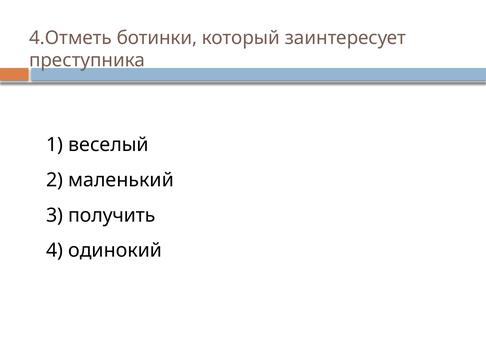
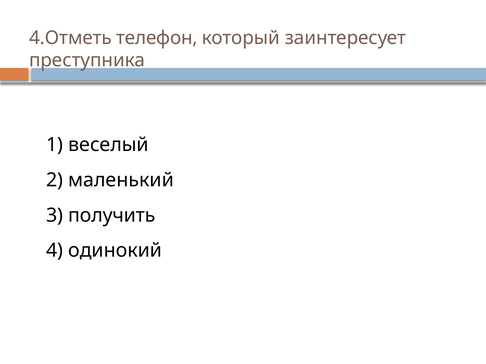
ботинки: ботинки -> телефон
